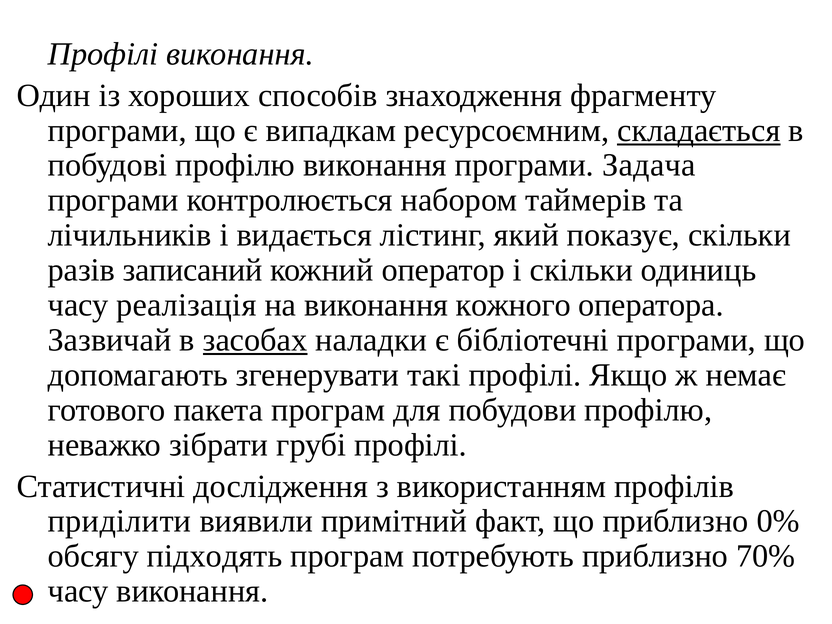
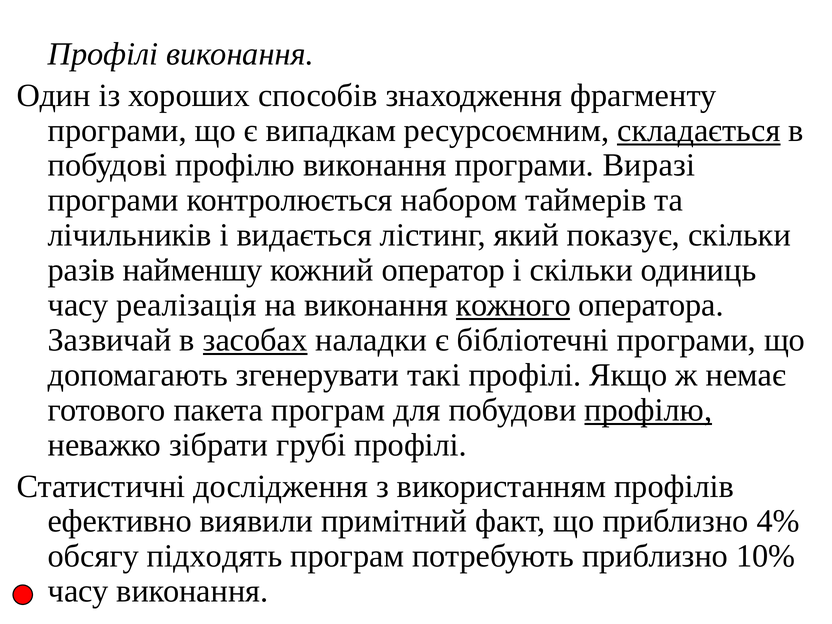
Задача: Задача -> Виразі
записаний: записаний -> найменшу
кожного underline: none -> present
профілю at (648, 410) underline: none -> present
приділити: приділити -> ефективно
0%: 0% -> 4%
70%: 70% -> 10%
